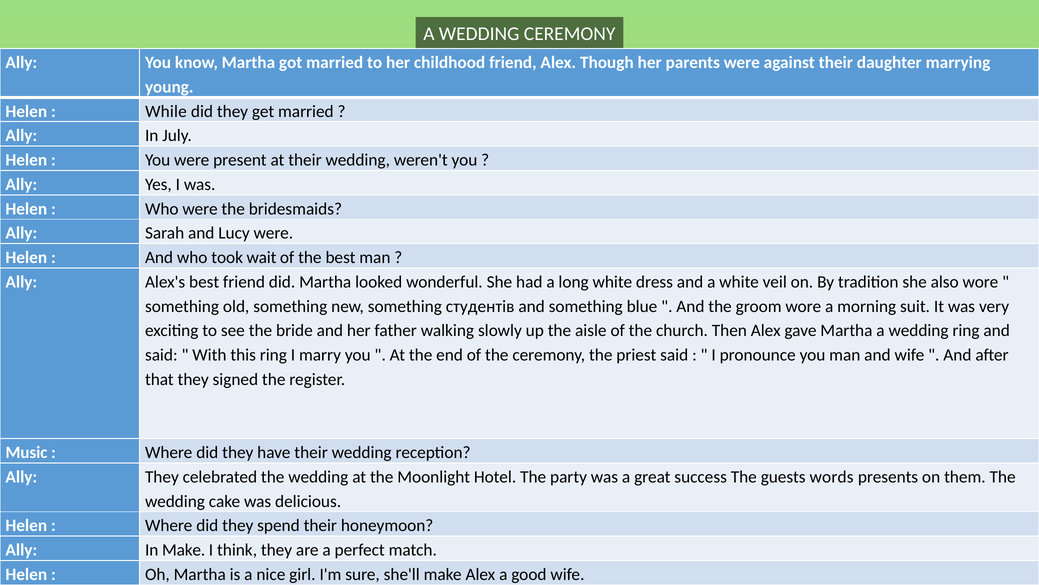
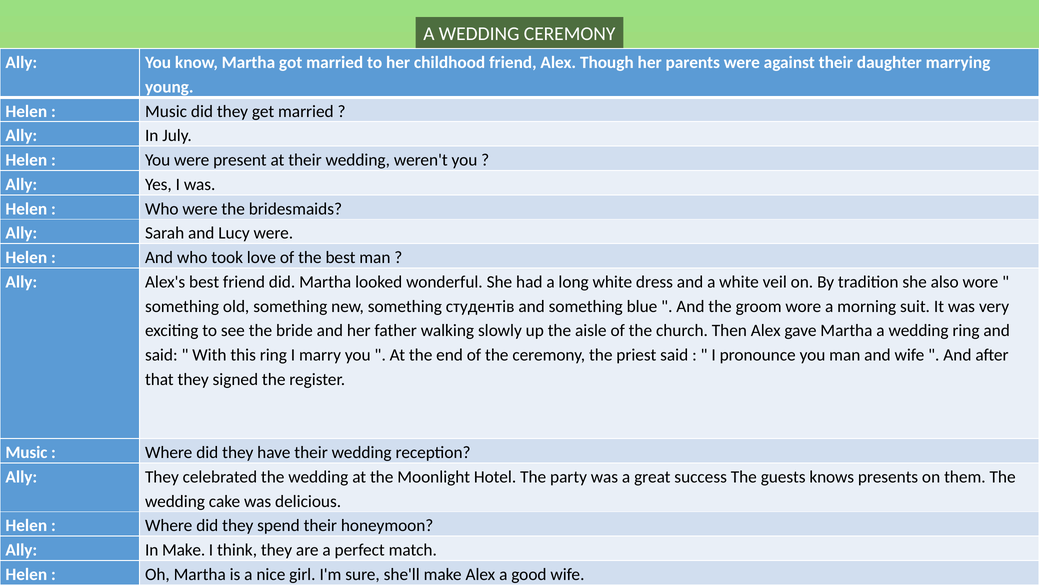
While at (166, 111): While -> Music
wait: wait -> love
words: words -> knows
